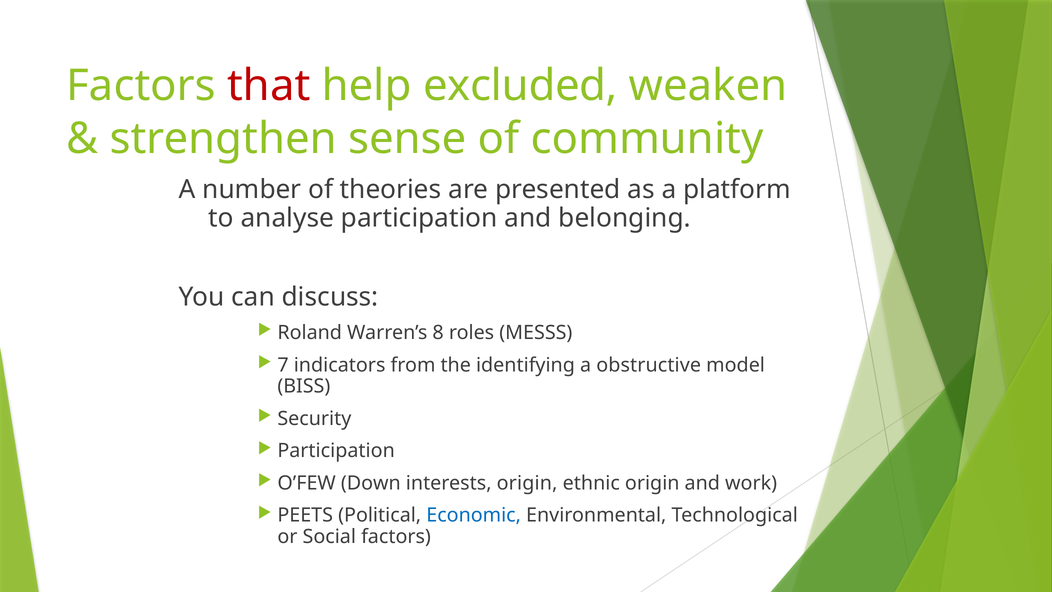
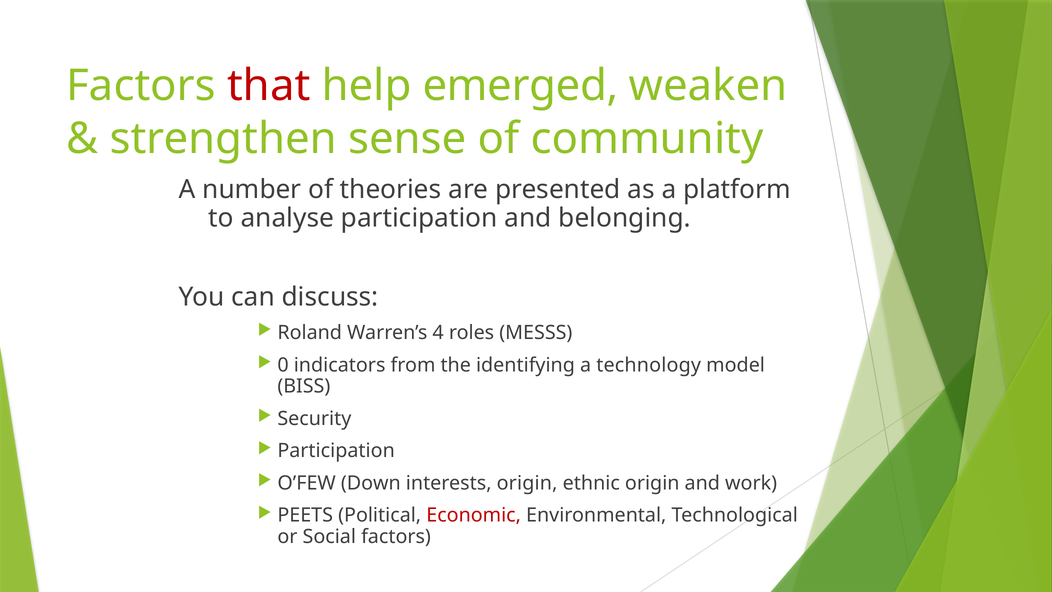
excluded: excluded -> emerged
8: 8 -> 4
7: 7 -> 0
obstructive: obstructive -> technology
Economic colour: blue -> red
